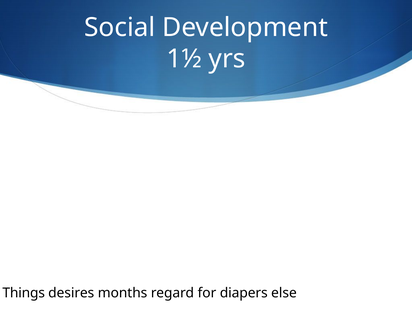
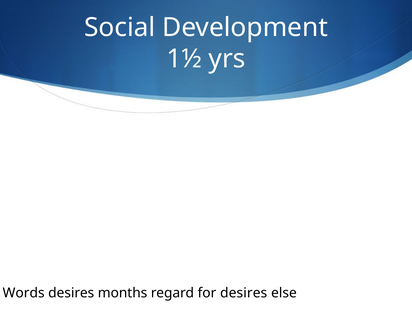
Things: Things -> Words
for diapers: diapers -> desires
